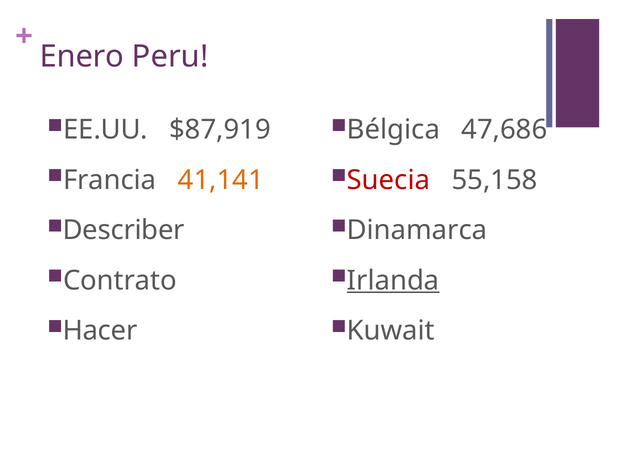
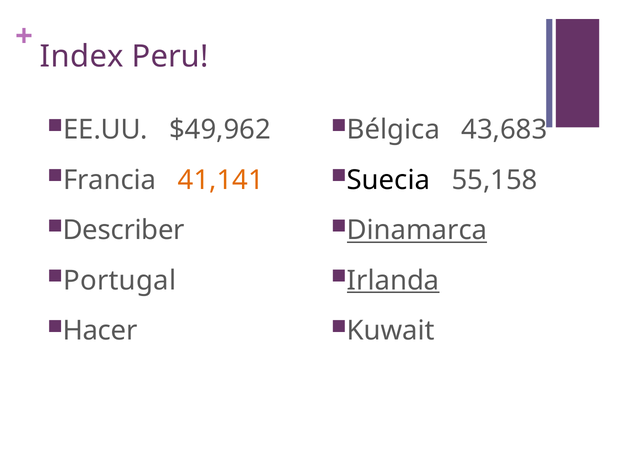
Enero: Enero -> Index
$87,919: $87,919 -> $49,962
47,686: 47,686 -> 43,683
Suecia colour: red -> black
Dinamarca underline: none -> present
Contrato: Contrato -> Portugal
